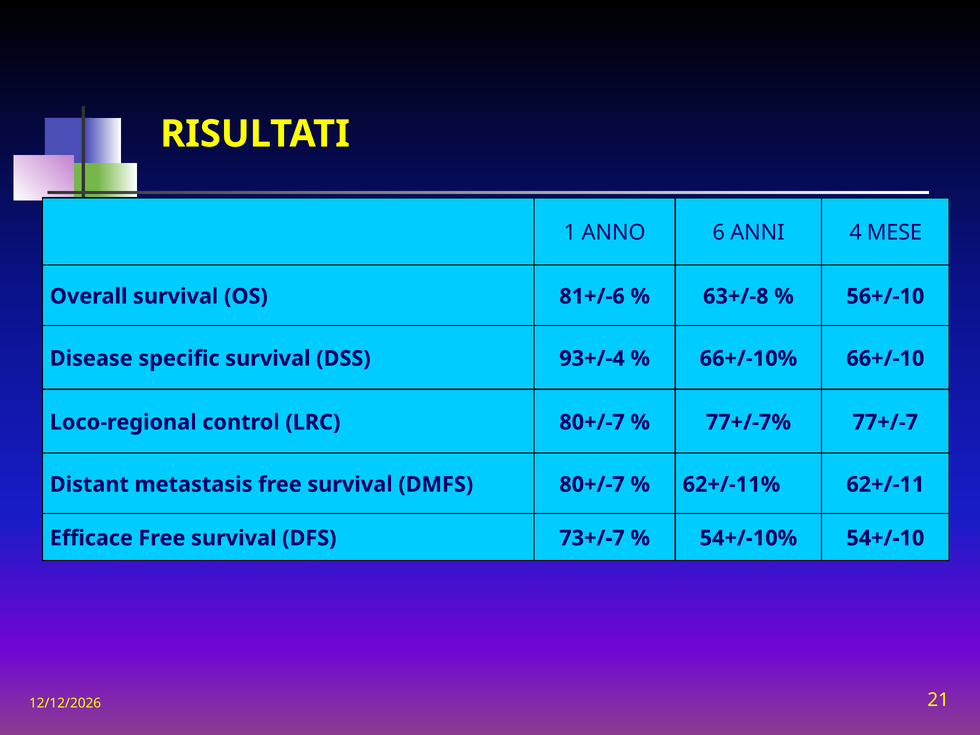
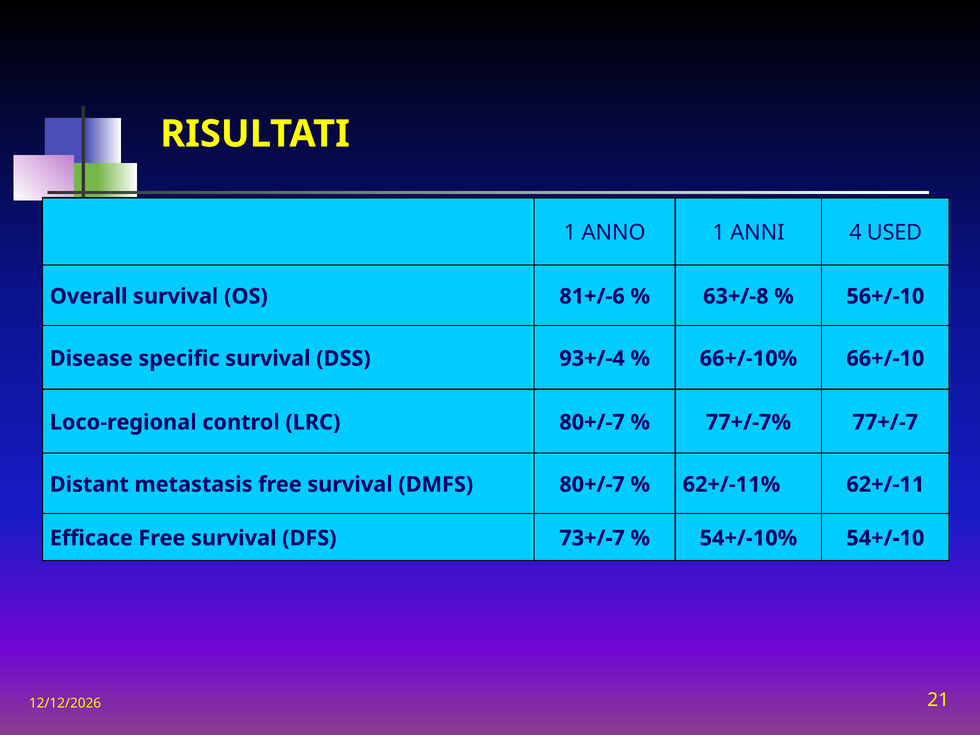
ANNO 6: 6 -> 1
MESE: MESE -> USED
